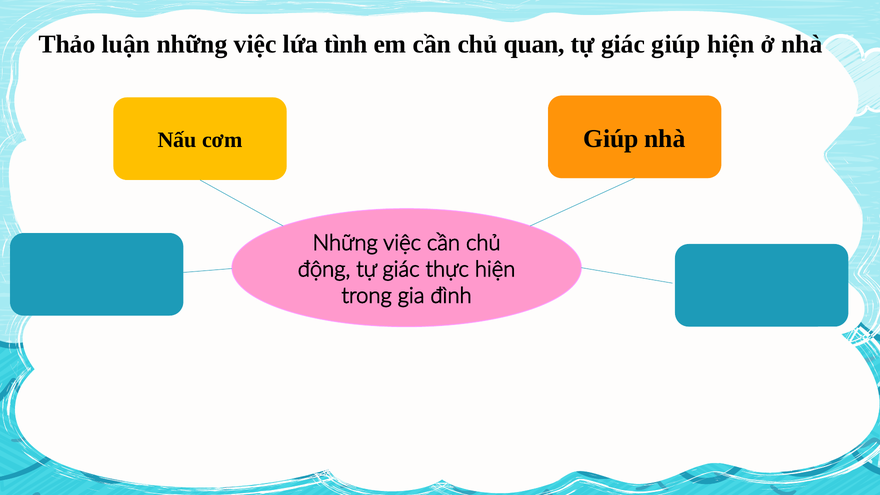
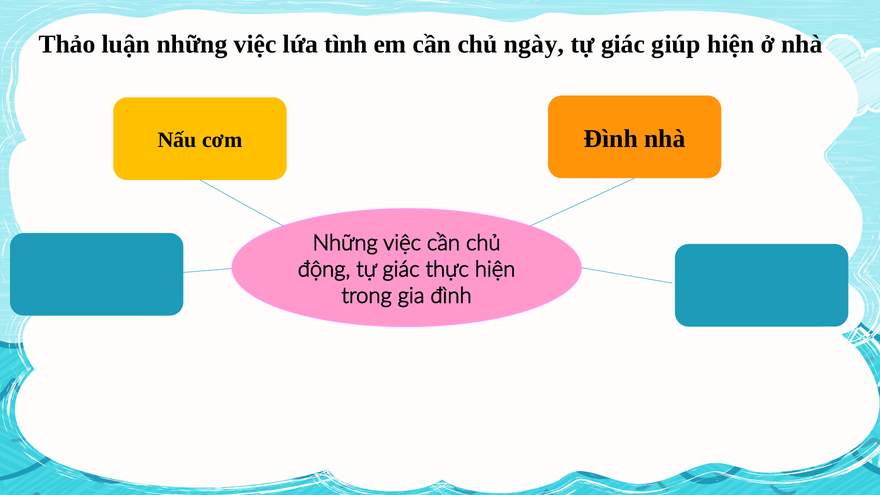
quan: quan -> ngày
cơm Giúp: Giúp -> Đình
